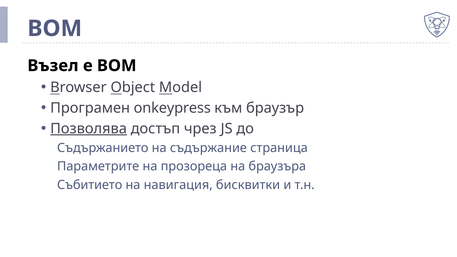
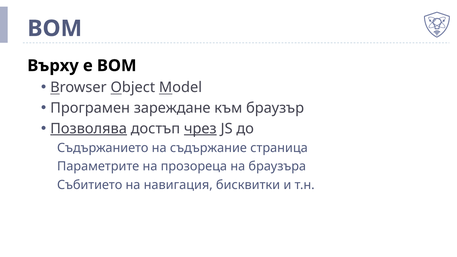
Възел: Възел -> Върху
onkeypress: onkeypress -> зареждане
чрез underline: none -> present
